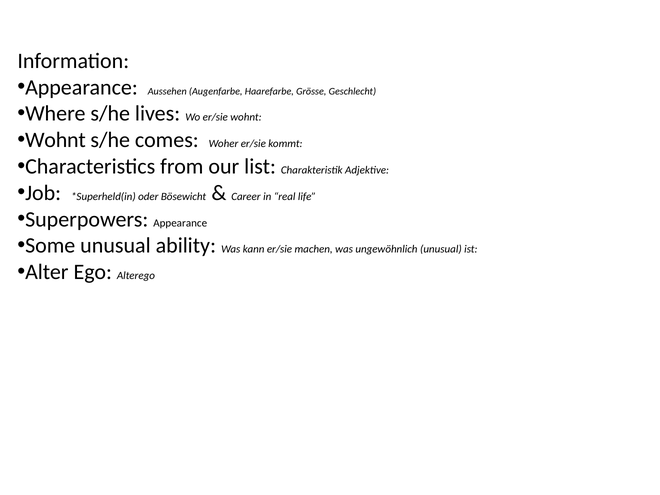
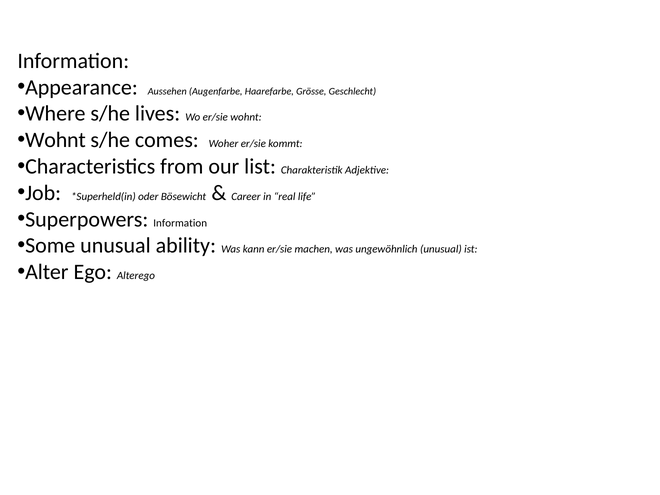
Superpowers Appearance: Appearance -> Information
